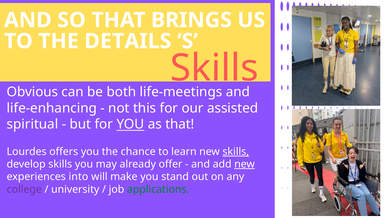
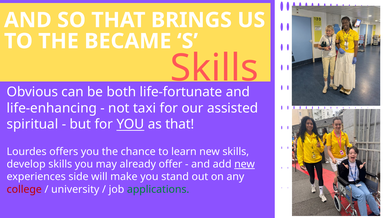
DETAILS: DETAILS -> BECAME
life-meetings: life-meetings -> life-fortunate
this: this -> taxi
skills at (236, 152) underline: present -> none
into: into -> side
college colour: purple -> red
